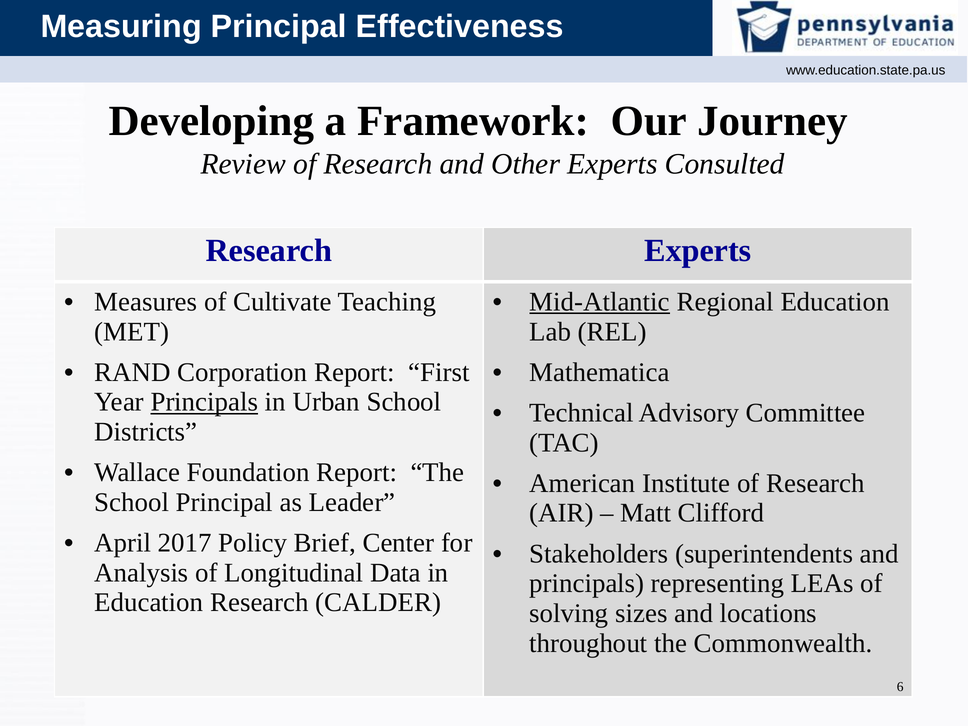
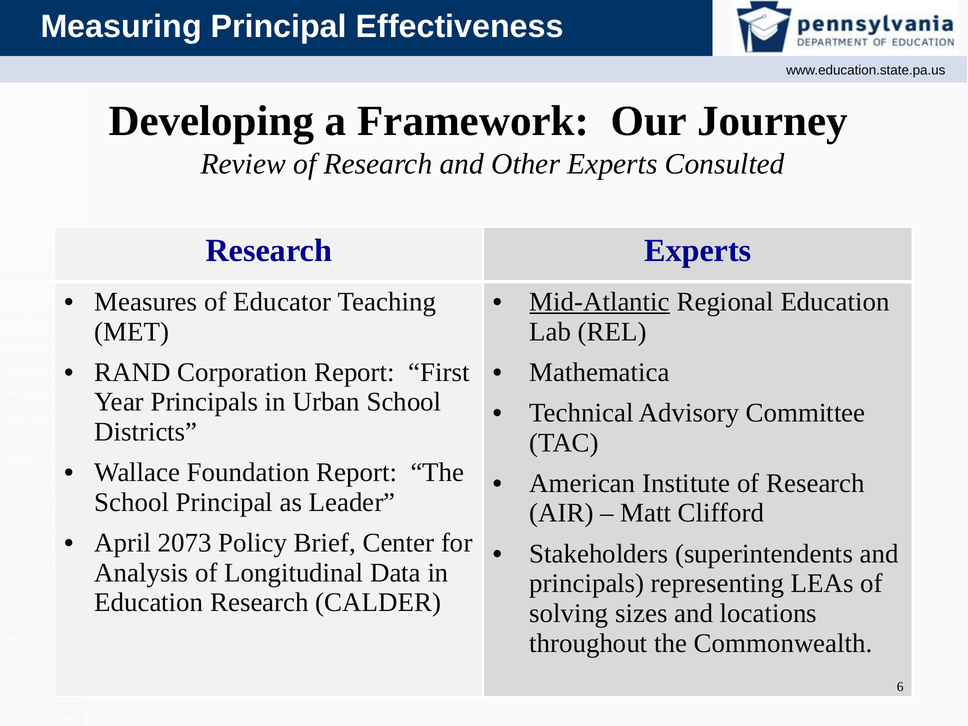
Cultivate: Cultivate -> Educator
Principals at (204, 402) underline: present -> none
2017: 2017 -> 2073
